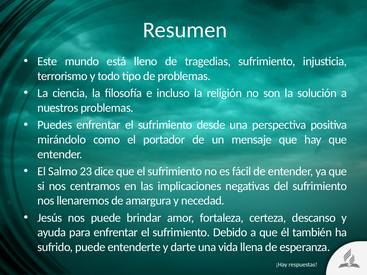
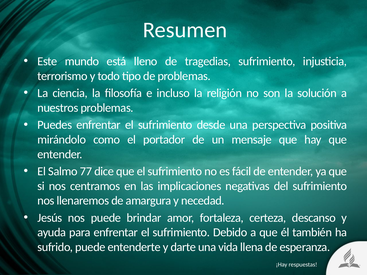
23: 23 -> 77
